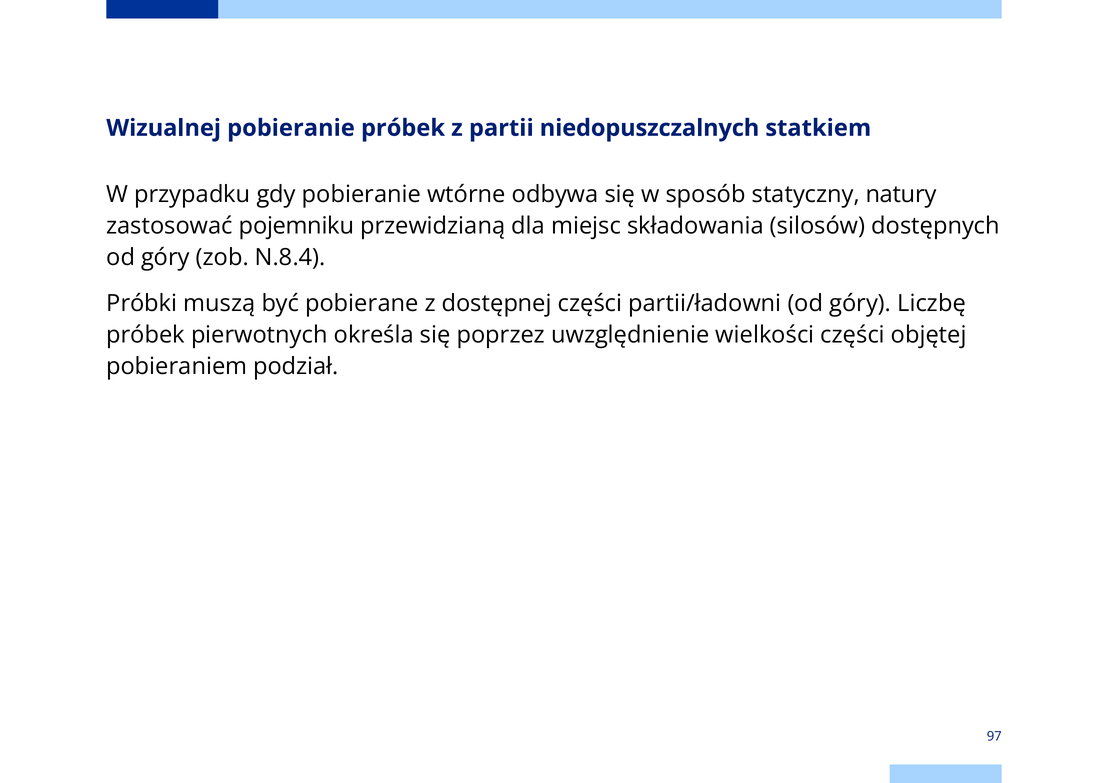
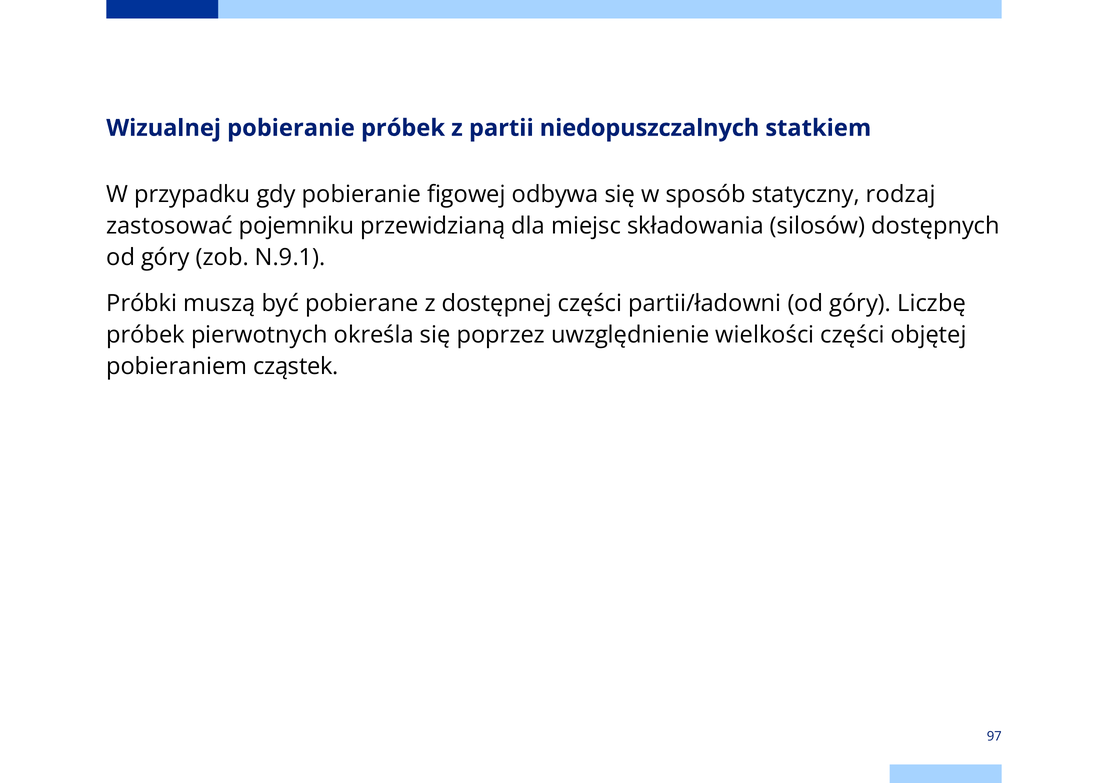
wtórne: wtórne -> figowej
natury: natury -> rodzaj
N.8.4: N.8.4 -> N.9.1
podział: podział -> cząstek
